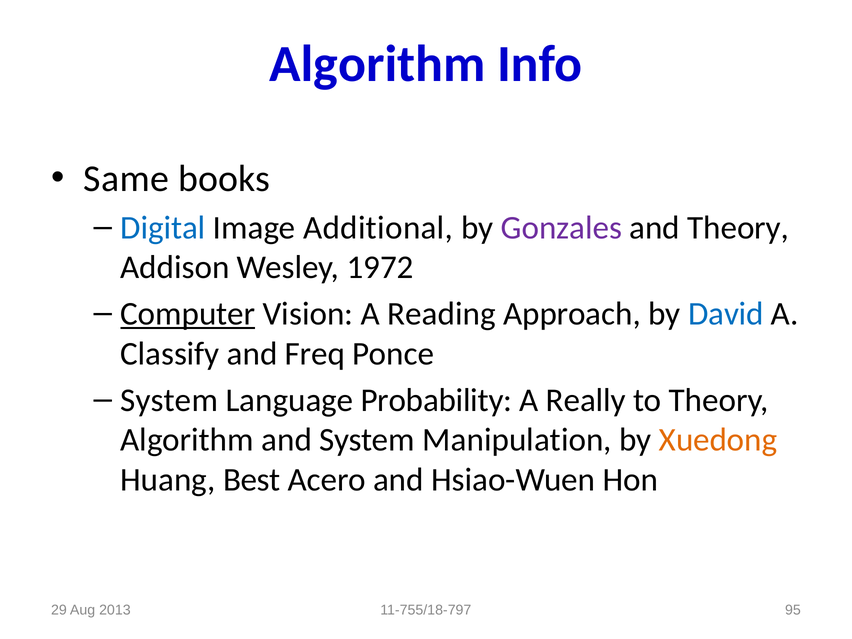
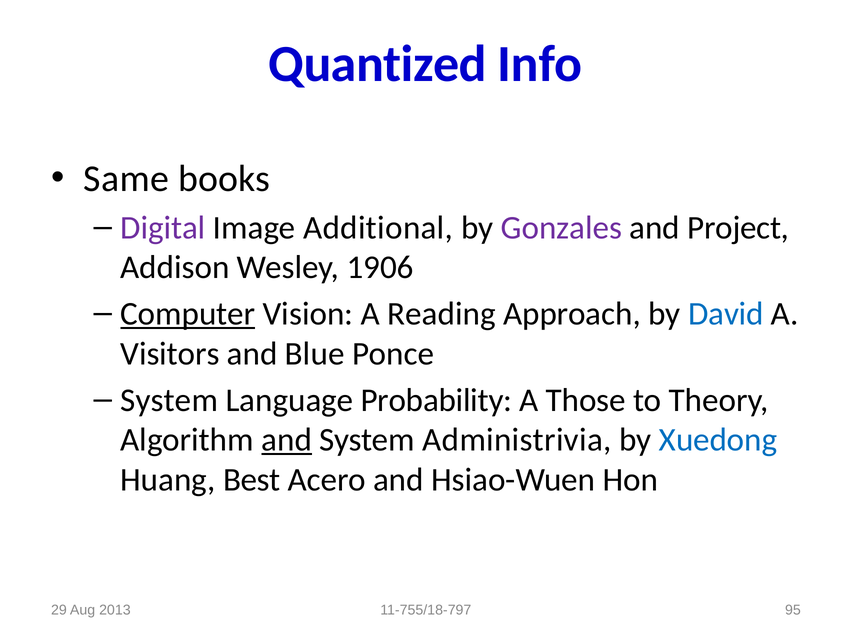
Algorithm at (377, 64): Algorithm -> Quantized
Digital colour: blue -> purple
and Theory: Theory -> Project
1972: 1972 -> 1906
Classify: Classify -> Visitors
Freq: Freq -> Blue
Really: Really -> Those
and at (287, 440) underline: none -> present
Manipulation: Manipulation -> Administrivia
Xuedong colour: orange -> blue
